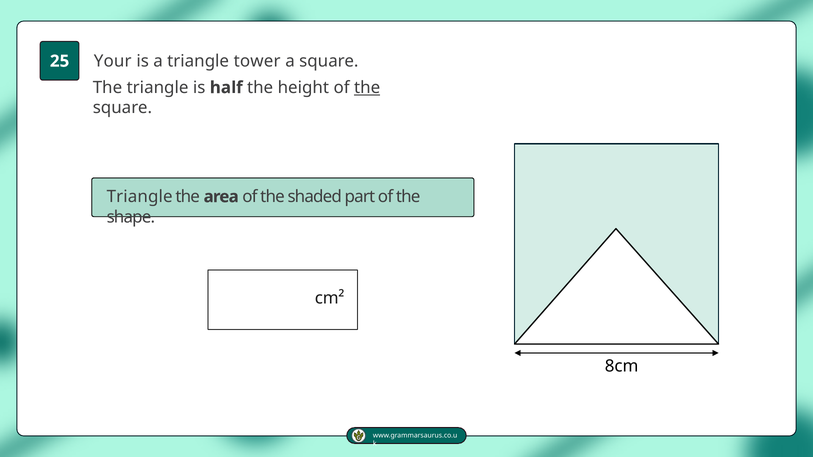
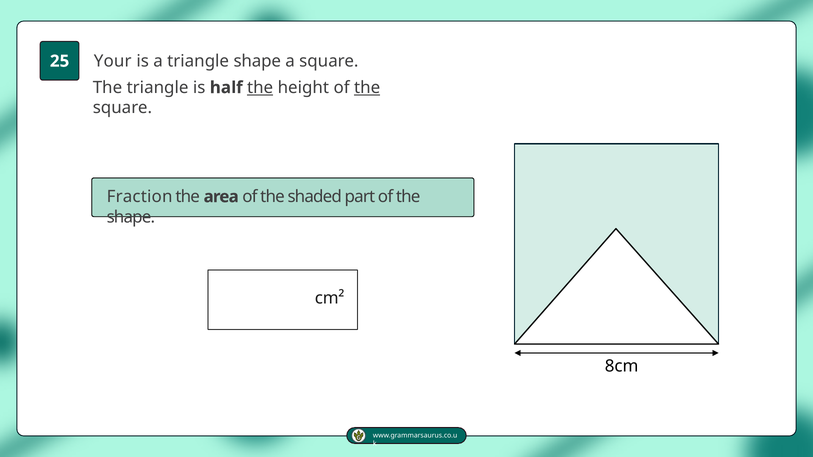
triangle tower: tower -> shape
the at (260, 88) underline: none -> present
Triangle at (140, 197): Triangle -> Fraction
